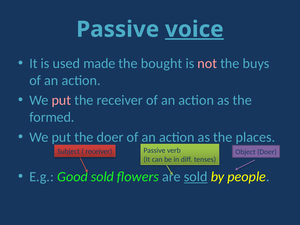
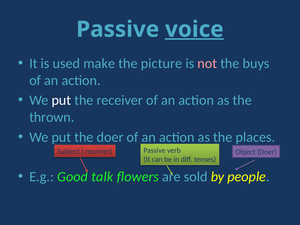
made: made -> make
bought: bought -> picture
put at (61, 100) colour: pink -> white
formed: formed -> thrown
Good sold: sold -> talk
sold at (196, 177) underline: present -> none
